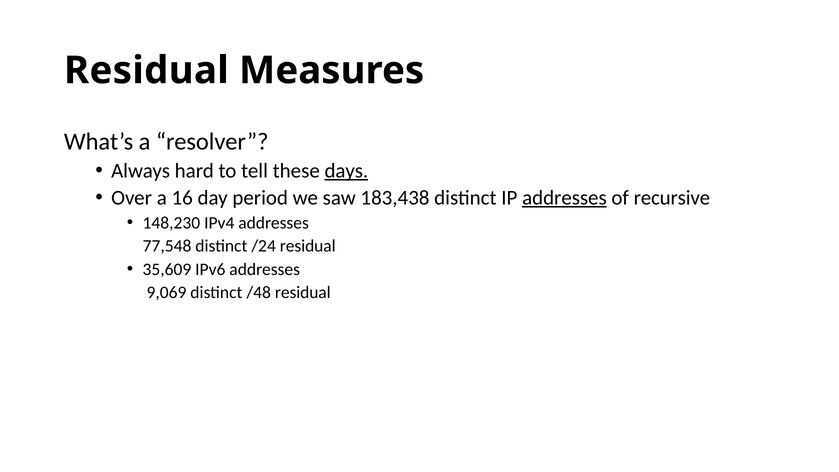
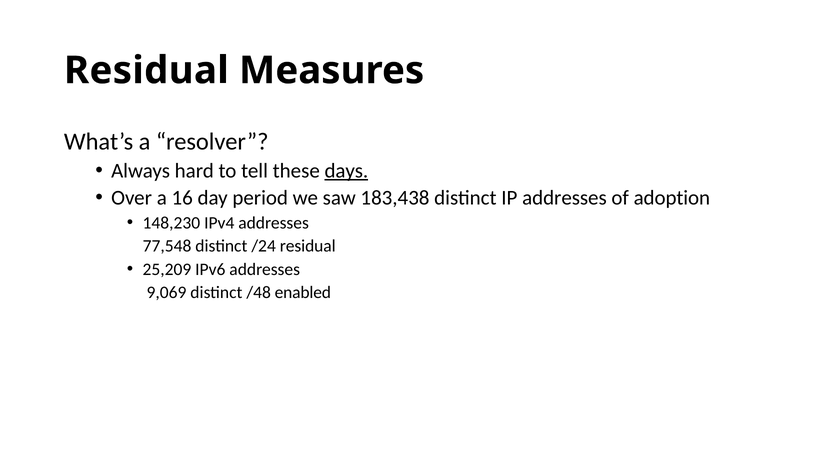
addresses at (564, 198) underline: present -> none
recursive: recursive -> adoption
35,609: 35,609 -> 25,209
/48 residual: residual -> enabled
